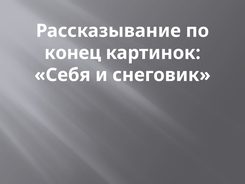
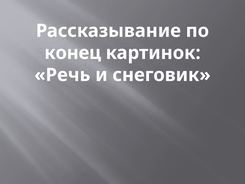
Себя: Себя -> Речь
